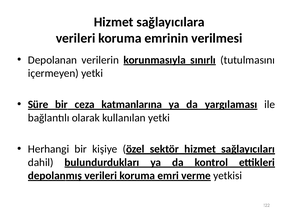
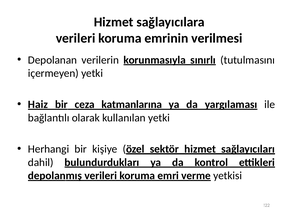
Süre: Süre -> Haiz
